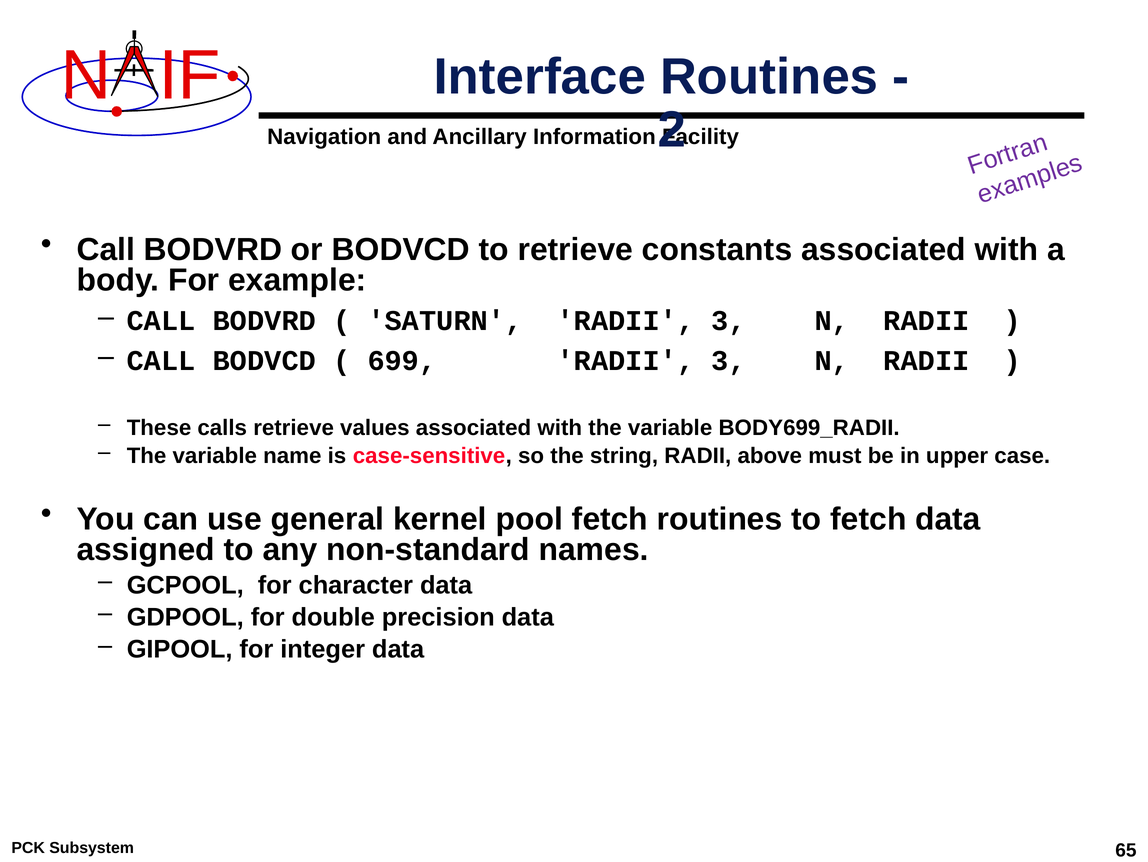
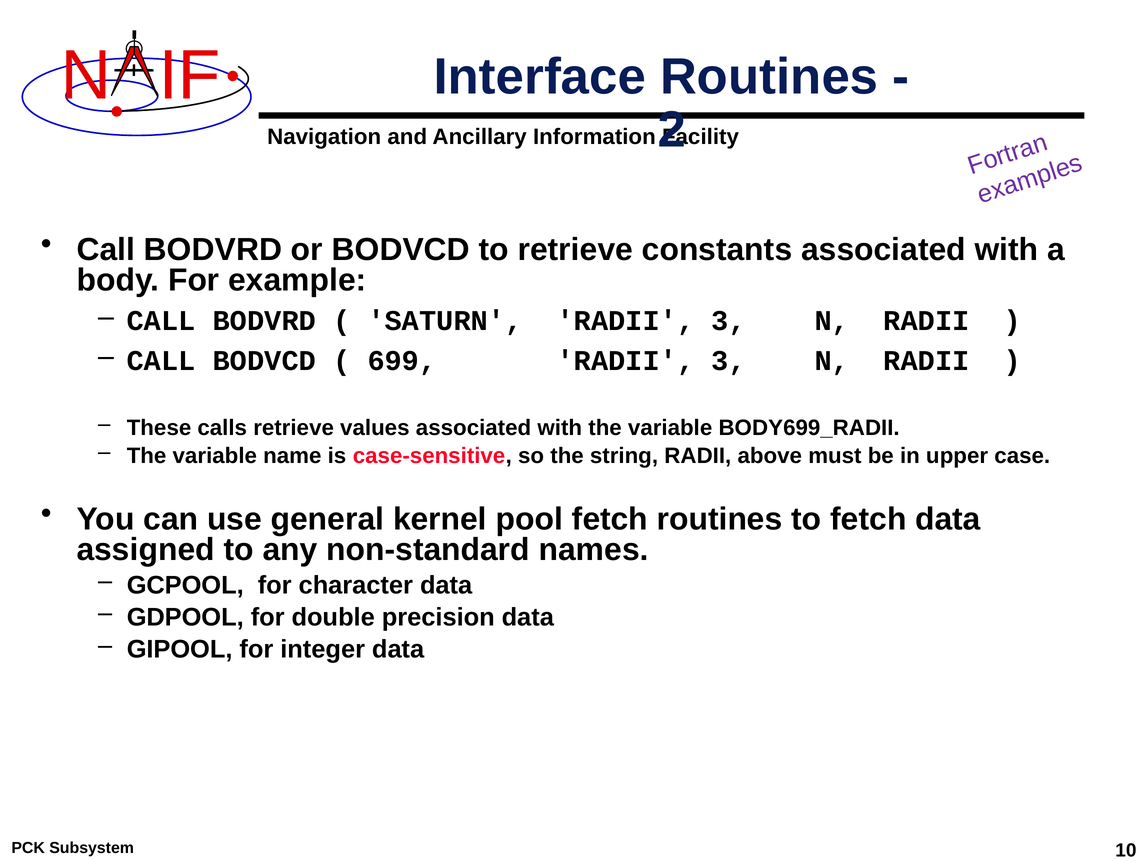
65: 65 -> 10
